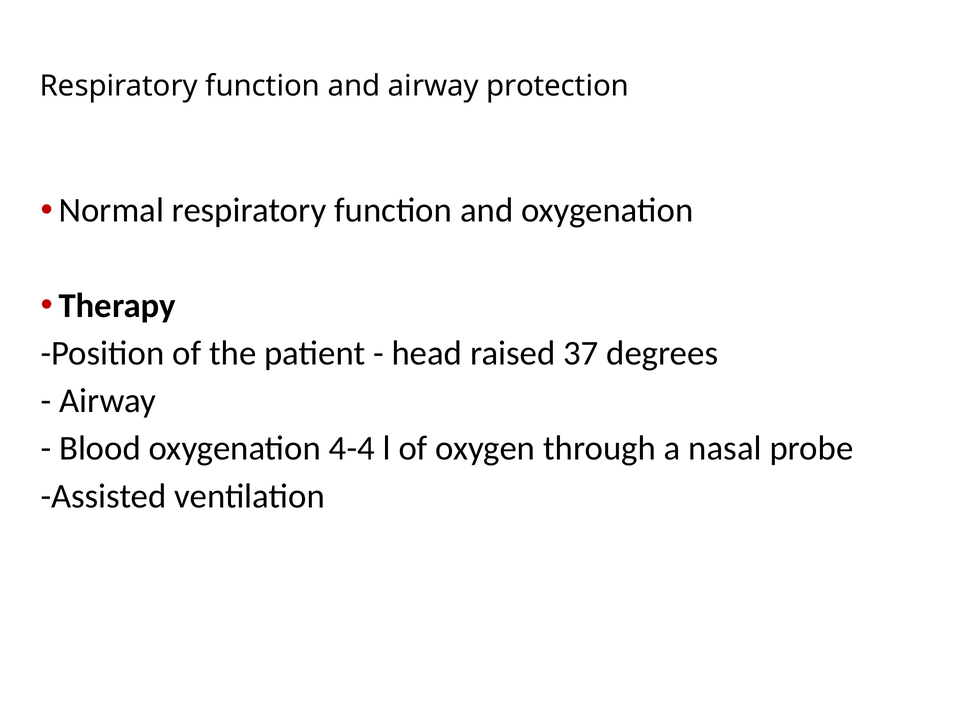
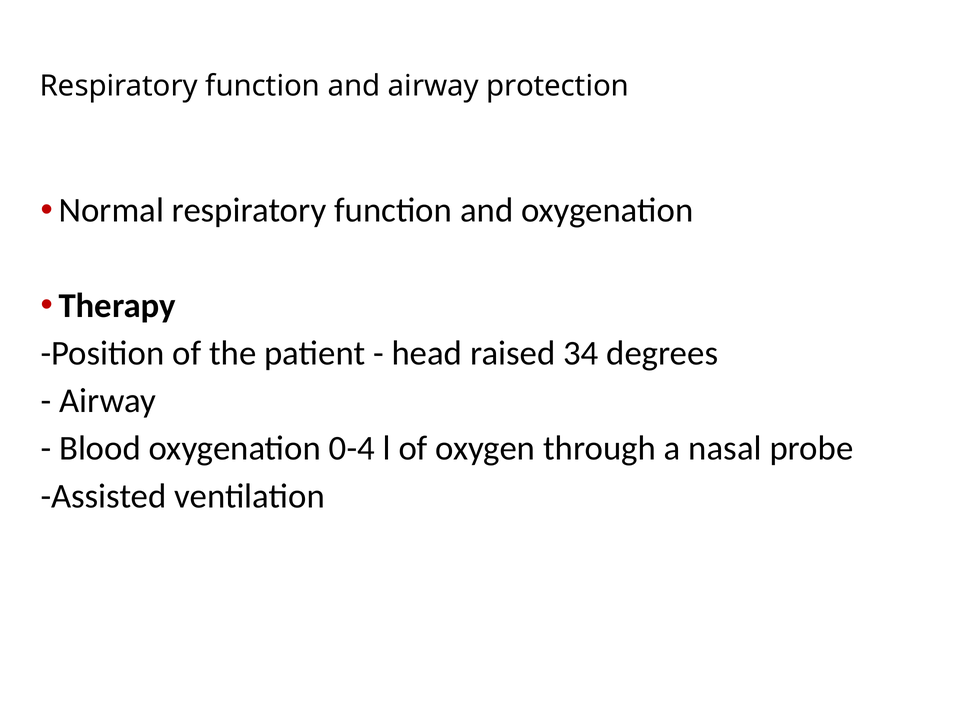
37: 37 -> 34
4-4: 4-4 -> 0-4
